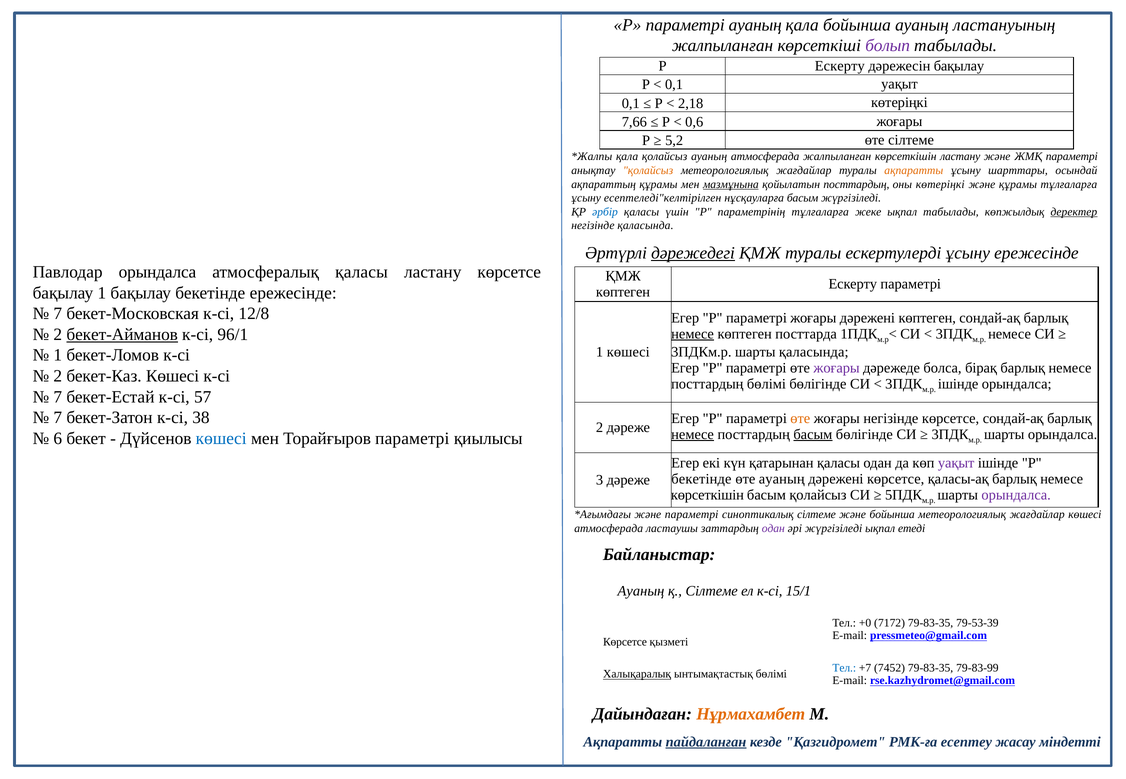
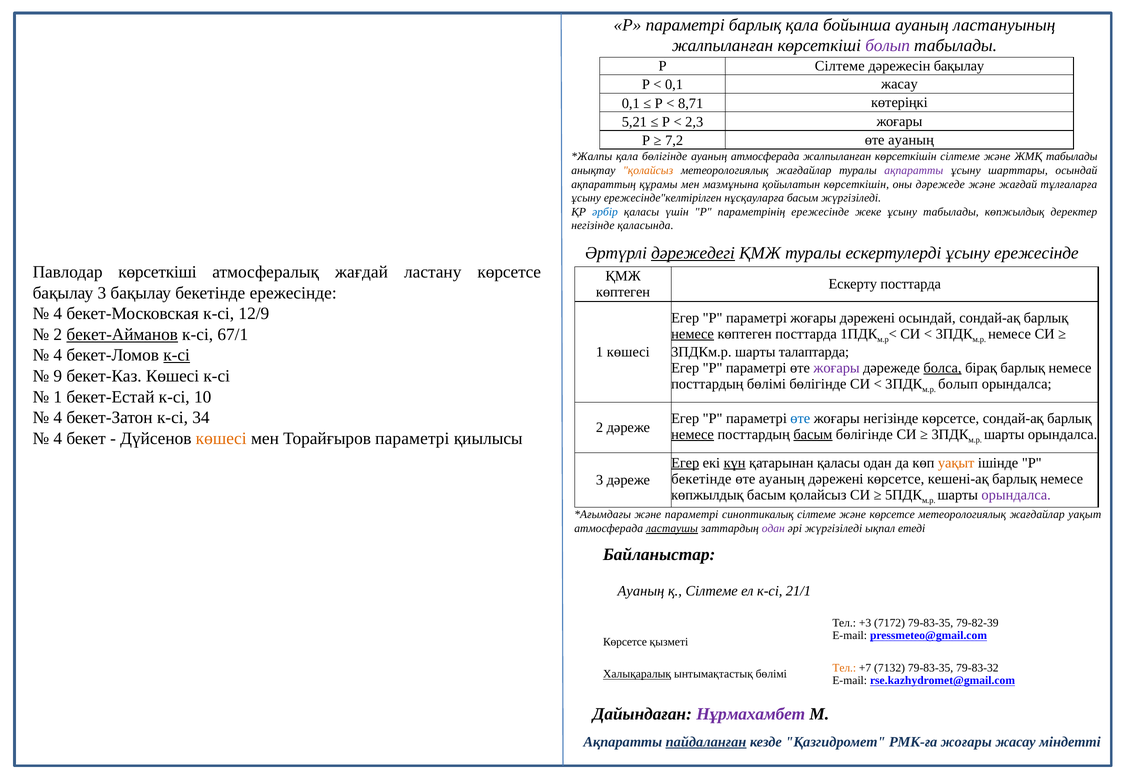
параметрі ауаның: ауаның -> барлық
Р Ескерту: Ескерту -> Сілтеме
0,1 уақыт: уақыт -> жасау
2,18: 2,18 -> 8,71
7,66: 7,66 -> 5,21
0,6: 0,6 -> 2,3
5,2: 5,2 -> 7,2
сілтеме at (911, 140): сілтеме -> ауаның
қала қолайсыз: қолайсыз -> бөлігінде
көрсеткішін ластану: ластану -> сілтеме
ЖМҚ параметрі: параметрі -> табылады
ақпаратты at (914, 171) colour: orange -> purple
мазмұнына underline: present -> none
қойылатын посттардың: посттардың -> көрсеткішін
оны көтеріңкі: көтеріңкі -> дәрежеде
және құрамы: құрамы -> жағдай
есептеледі"келтірілген: есептеледі"келтірілген -> ережесінде"келтірілген
параметрінің тұлғаларға: тұлғаларға -> ережесінде
жеке ықпал: ықпал -> ұсыну
деректер underline: present -> none
Павлодар орындалса: орындалса -> көрсеткіші
атмосфералық қаласы: қаласы -> жағдай
Ескерту параметрі: параметрі -> посттарда
бақылау 1: 1 -> 3
7 at (58, 314): 7 -> 4
12/8: 12/8 -> 12/9
дәрежені көптеген: көптеген -> осындай
96/1: 96/1 -> 67/1
шарты қаласында: қаласында -> талаптарда
1 at (58, 355): 1 -> 4
к-сі at (177, 355) underline: none -> present
болса underline: none -> present
2 at (58, 376): 2 -> 9
ішінде at (958, 384): ішінде -> болып
7 at (58, 397): 7 -> 1
57: 57 -> 10
7 at (58, 418): 7 -> 4
38: 38 -> 34
өте at (800, 419) colour: orange -> blue
6 at (58, 439): 6 -> 4
көшесі at (221, 439) colour: blue -> orange
Егер at (685, 463) underline: none -> present
күн underline: none -> present
уақыт at (956, 463) colour: purple -> orange
қаласы-ақ: қаласы-ақ -> кешені-ақ
көрсеткішін at (707, 495): көрсеткішін -> көпжылдық
және бойынша: бойынша -> көрсетсе
жағдайлар көшесі: көшесі -> уақыт
ластаушы underline: none -> present
15/1: 15/1 -> 21/1
+0: +0 -> +3
79-53-39: 79-53-39 -> 79-82-39
Тел at (844, 668) colour: blue -> orange
7452: 7452 -> 7132
79-83-99: 79-83-99 -> 79-83-32
Нұрмахамбет colour: orange -> purple
РМК-ға есептеу: есептеу -> жоғары
